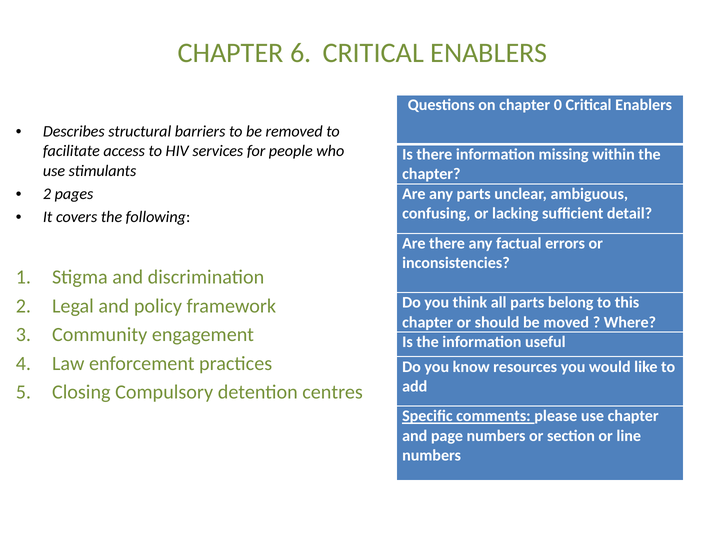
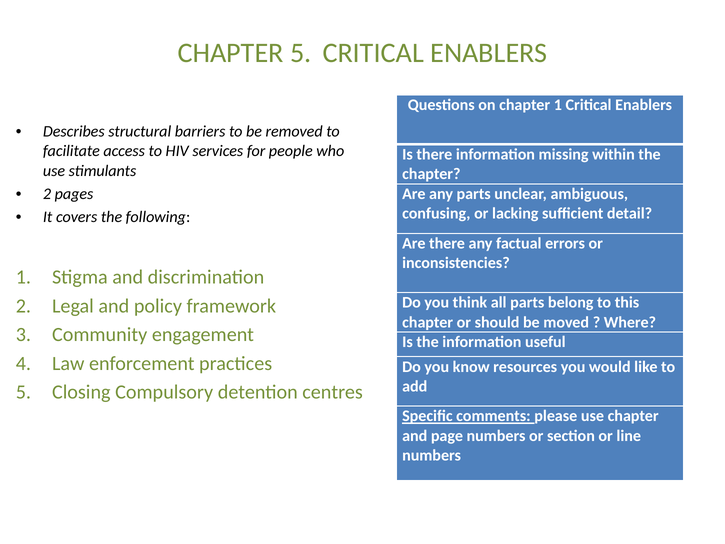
CHAPTER 6: 6 -> 5
chapter 0: 0 -> 1
